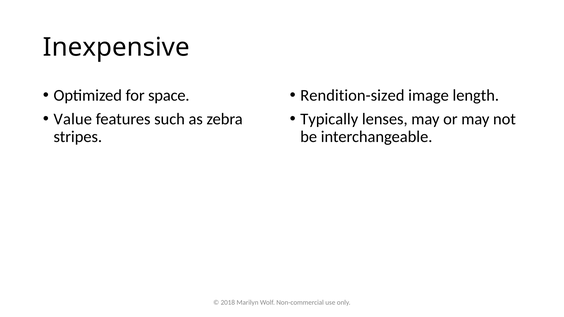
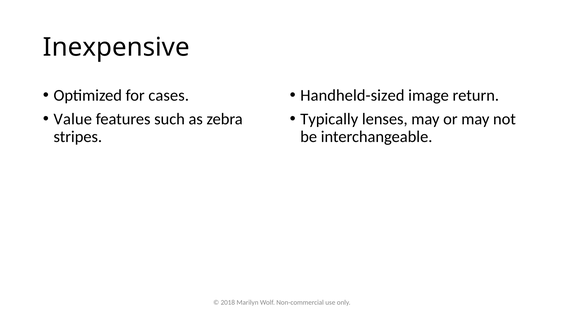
space: space -> cases
Rendition-sized: Rendition-sized -> Handheld-sized
length: length -> return
